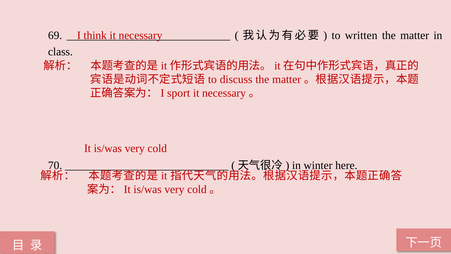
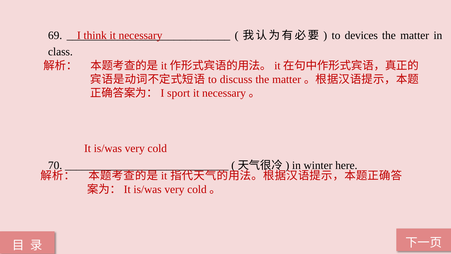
written: written -> devices
